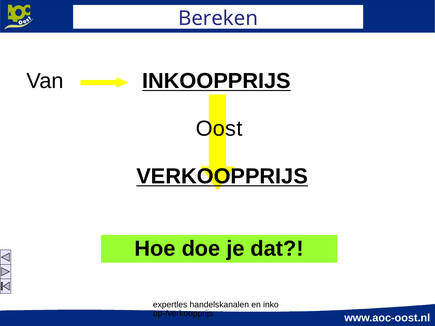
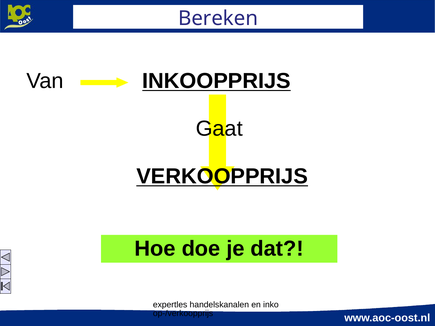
Oost: Oost -> Gaat
